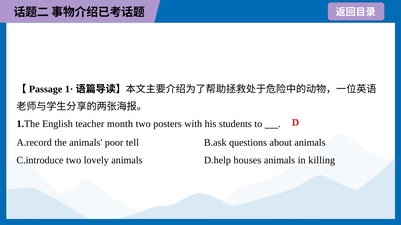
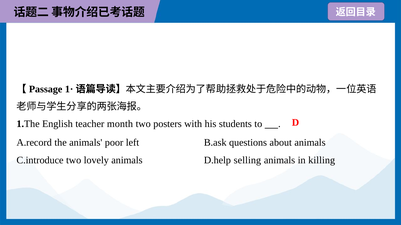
tell: tell -> left
houses: houses -> selling
